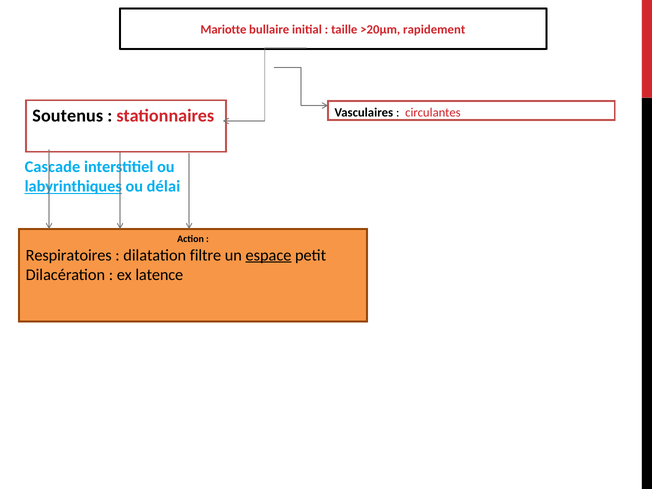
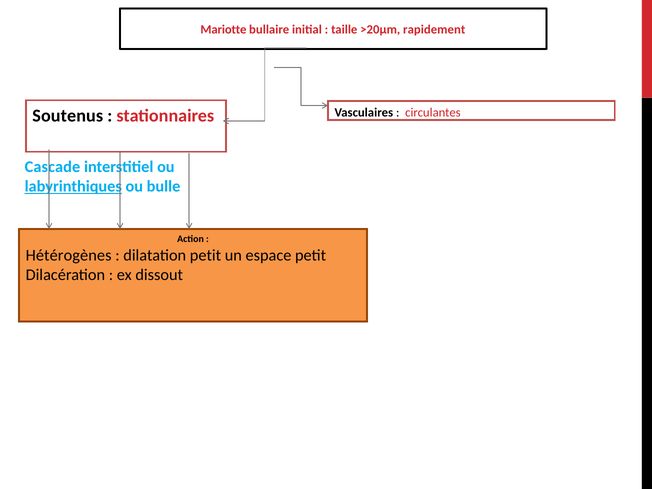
délai: délai -> bulle
Respiratoires: Respiratoires -> Hétérogènes
dilatation filtre: filtre -> petit
espace underline: present -> none
latence: latence -> dissout
